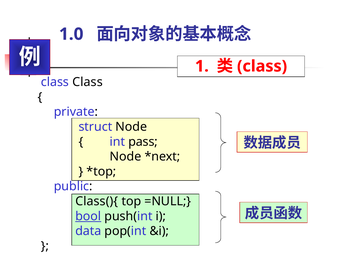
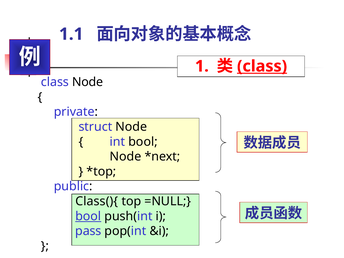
1.0: 1.0 -> 1.1
class at (262, 66) underline: none -> present
class Class: Class -> Node
int pass: pass -> bool
data: data -> pass
